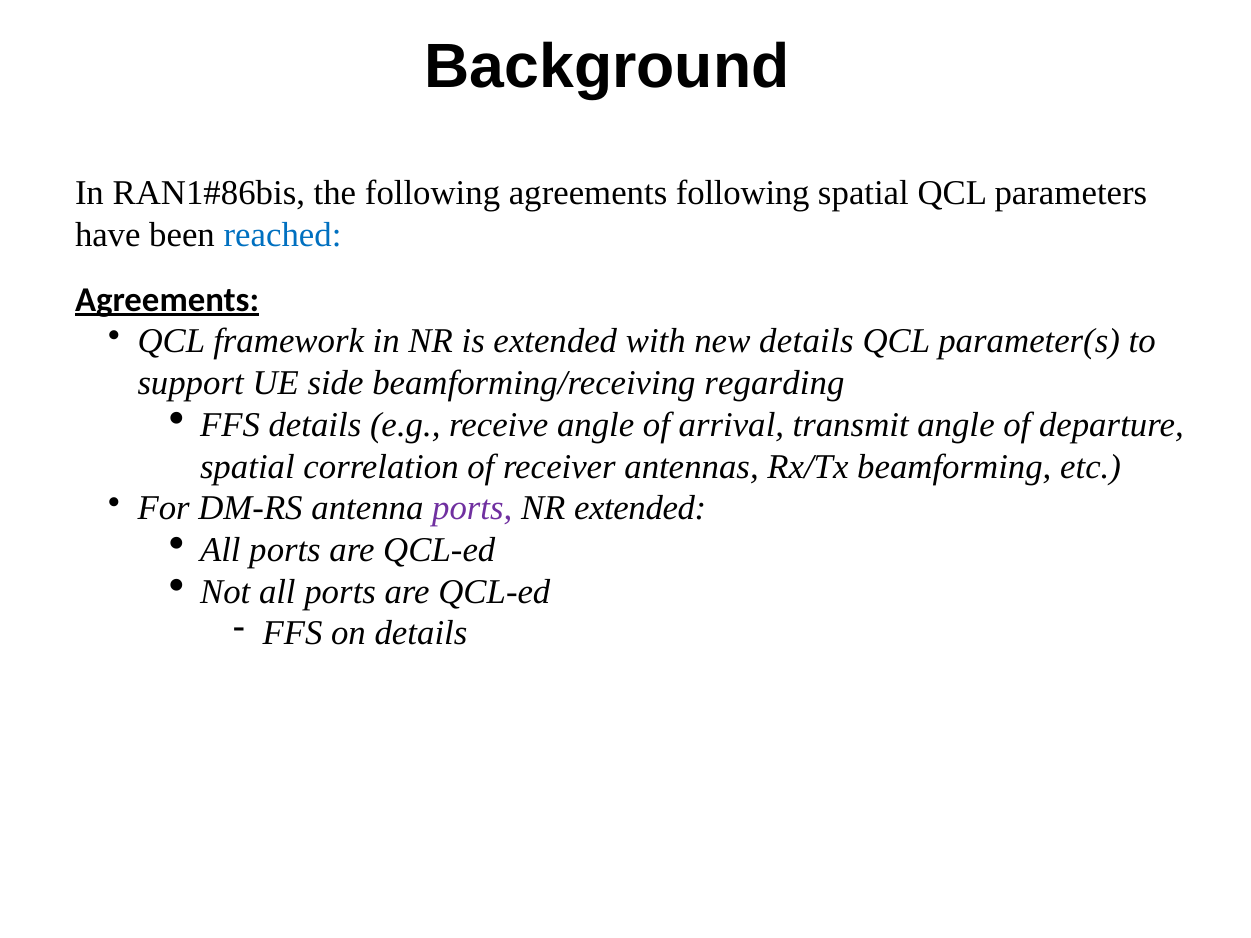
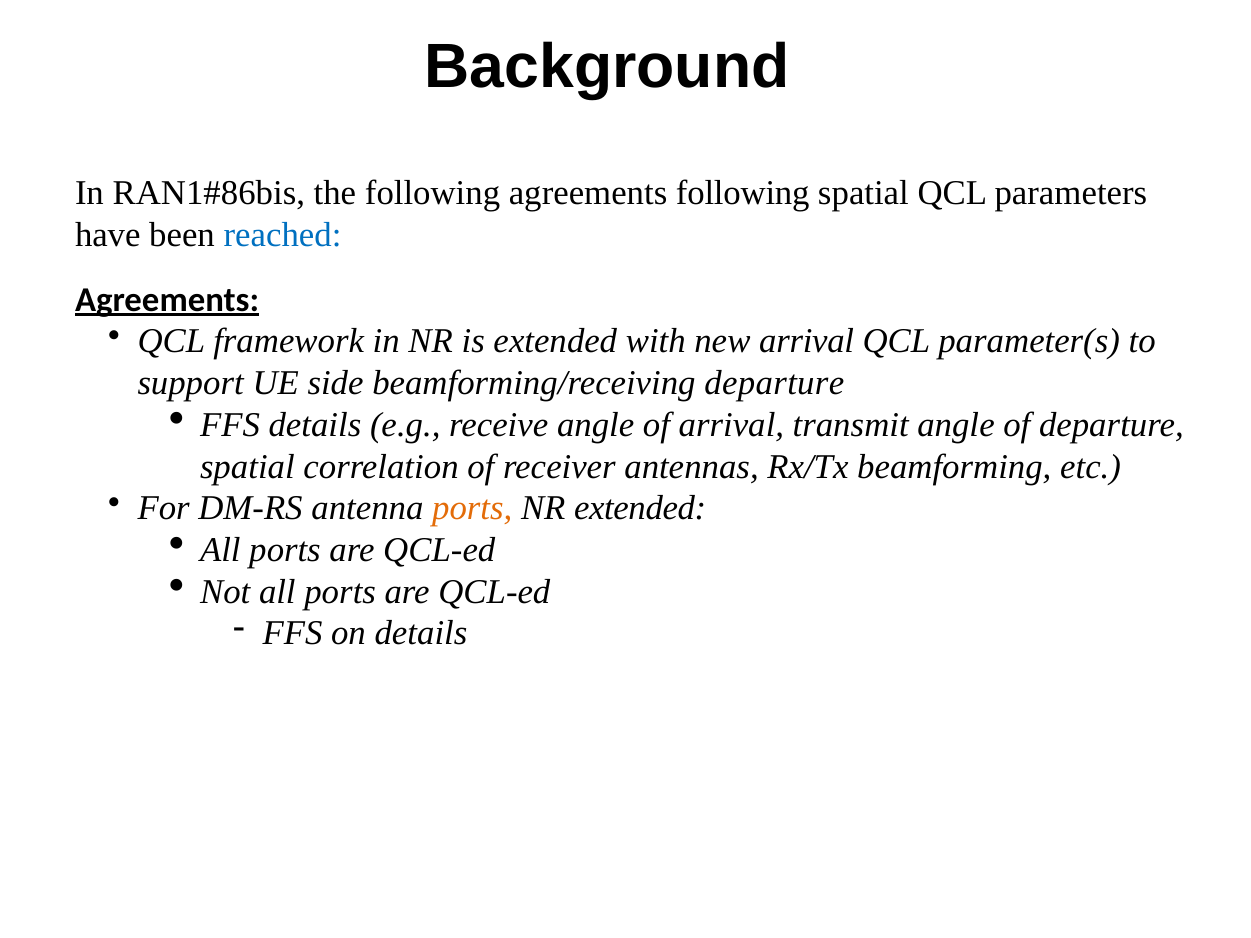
new details: details -> arrival
beamforming/receiving regarding: regarding -> departure
ports at (472, 508) colour: purple -> orange
